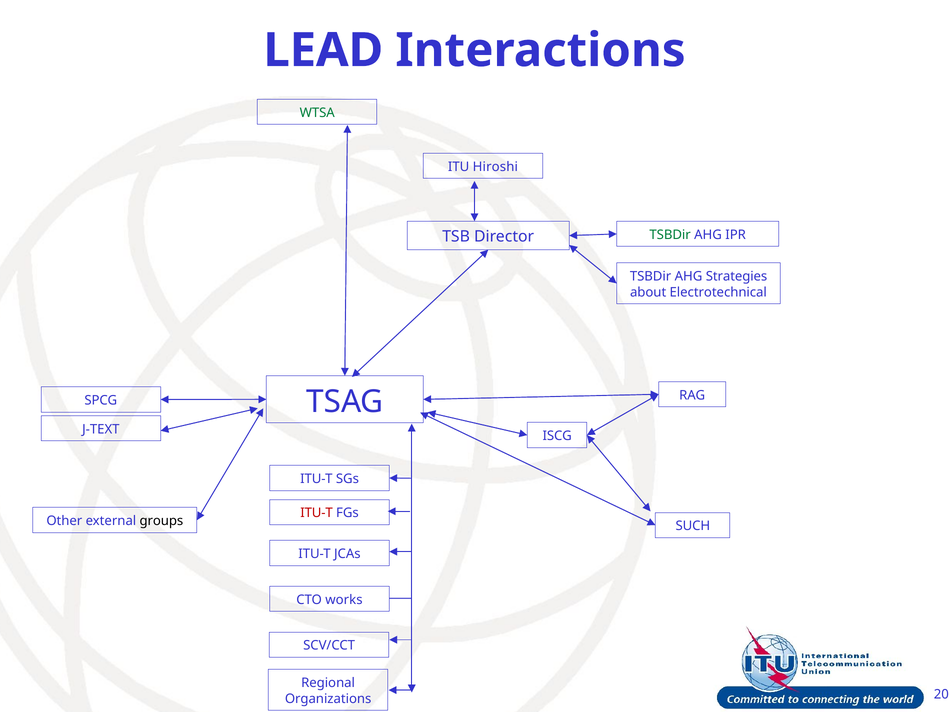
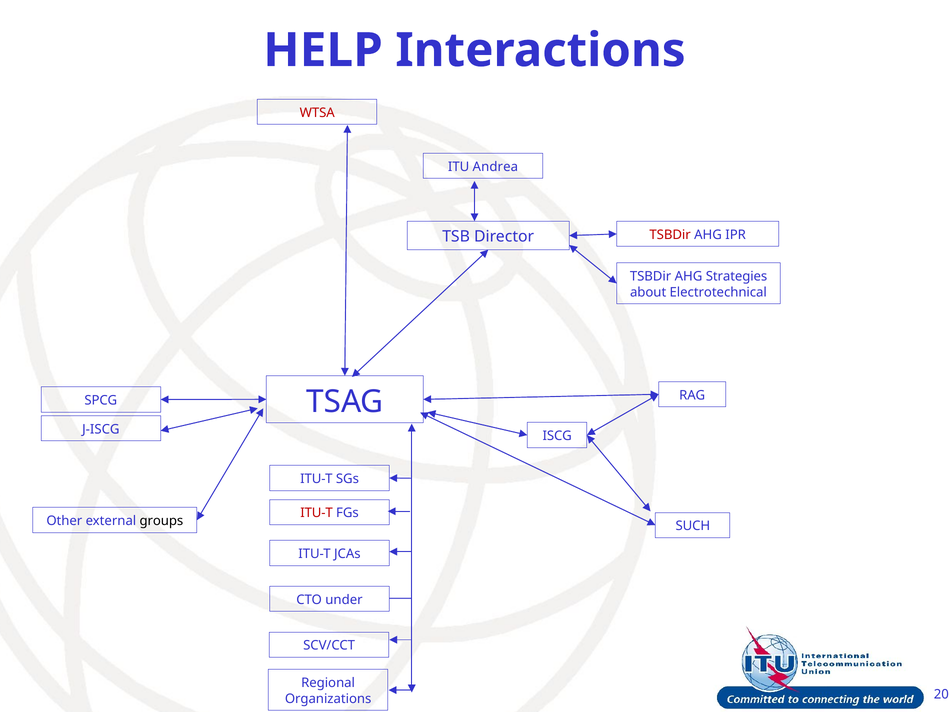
LEAD: LEAD -> HELP
WTSA colour: green -> red
Hiroshi: Hiroshi -> Andrea
TSBDir at (670, 235) colour: green -> red
J-TEXT: J-TEXT -> J-ISCG
works: works -> under
